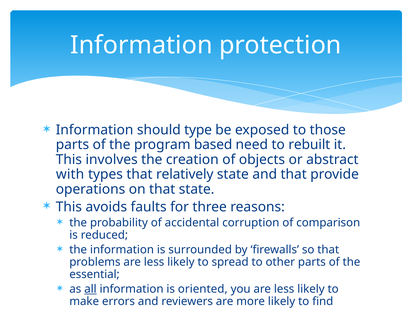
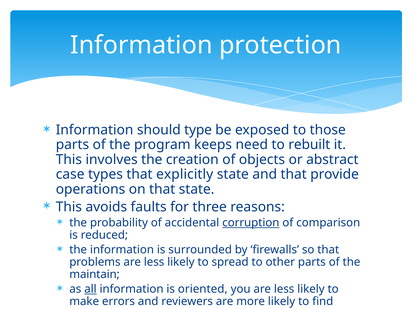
based: based -> keeps
with: with -> case
relatively: relatively -> explicitly
corruption underline: none -> present
essential: essential -> maintain
